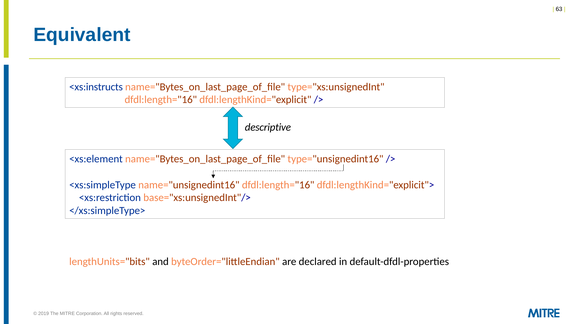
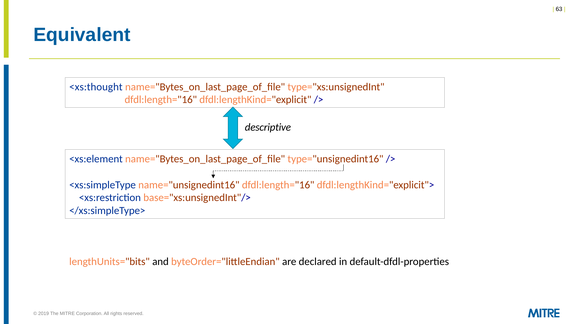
<xs:instructs: <xs:instructs -> <xs:thought
